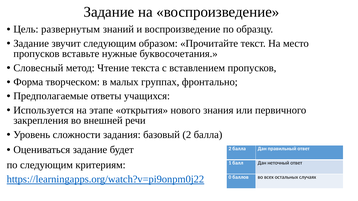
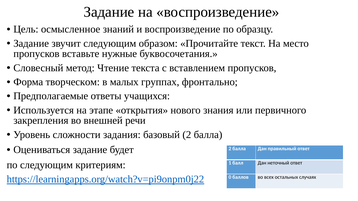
развернутым: развернутым -> осмысленное
